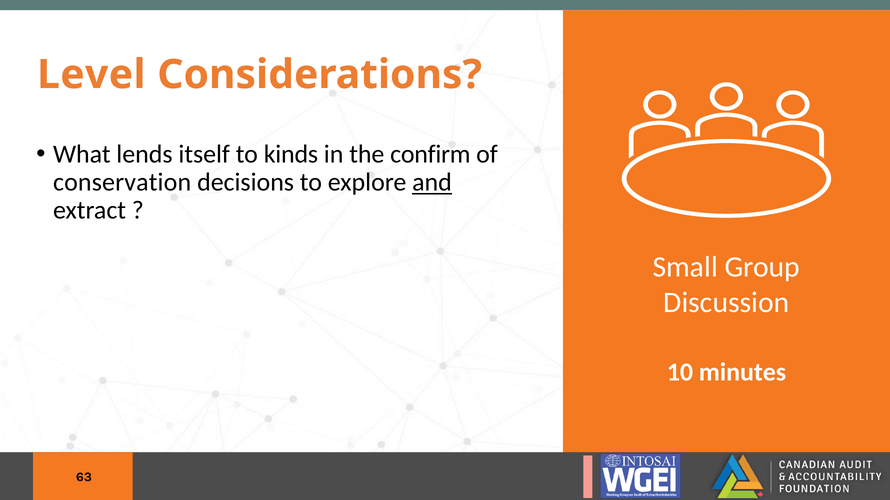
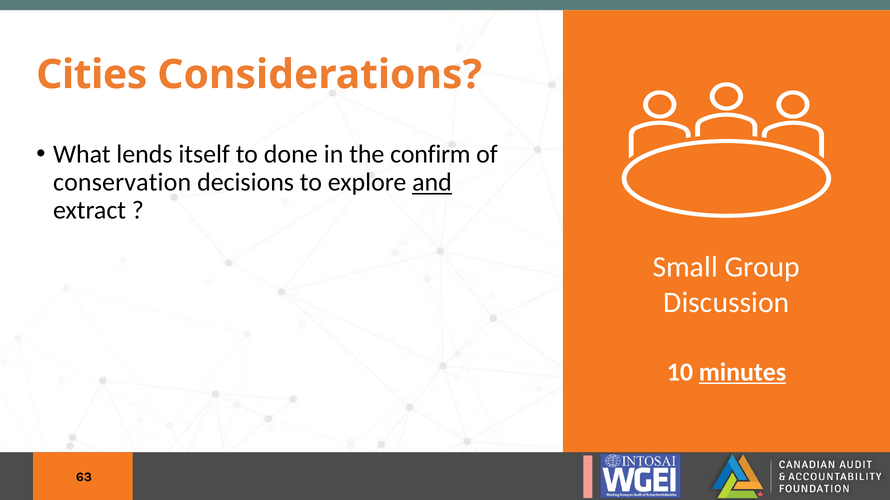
Level: Level -> Cities
kinds: kinds -> done
minutes underline: none -> present
